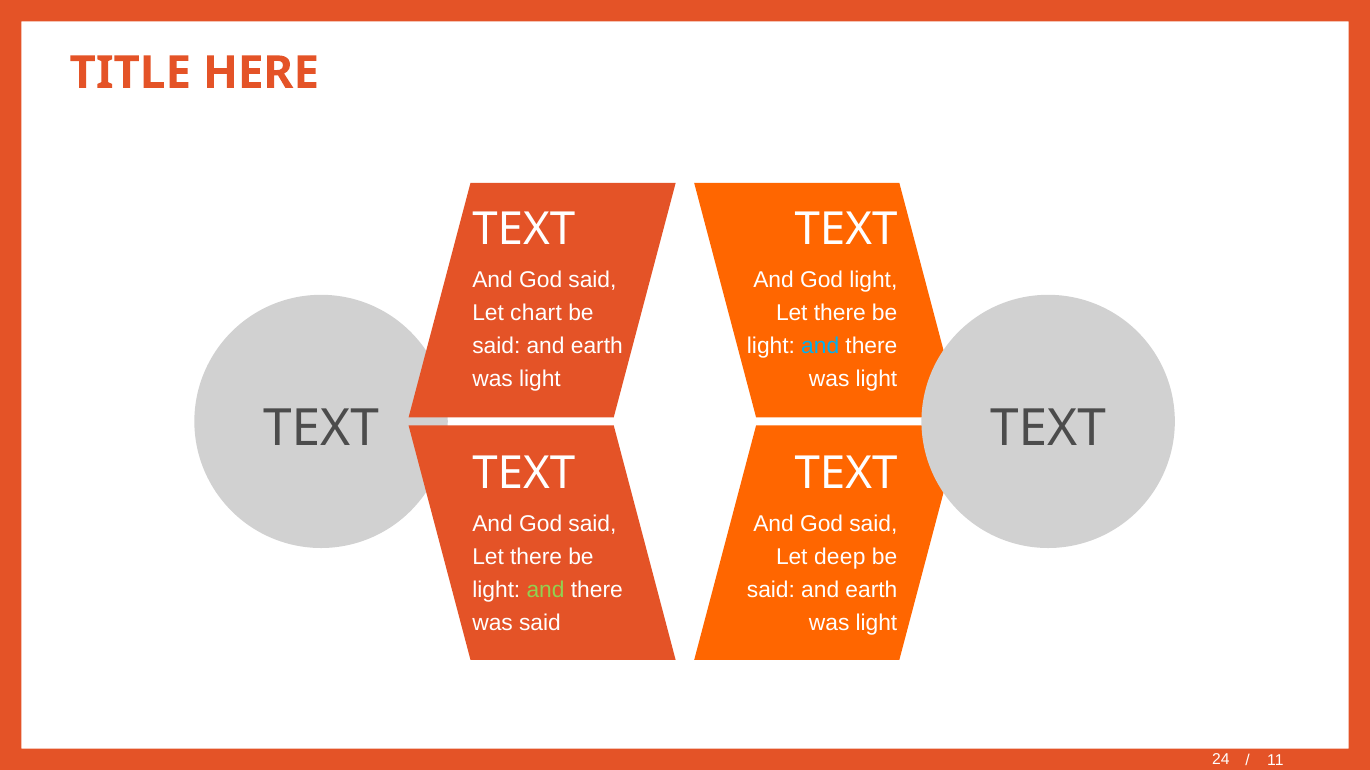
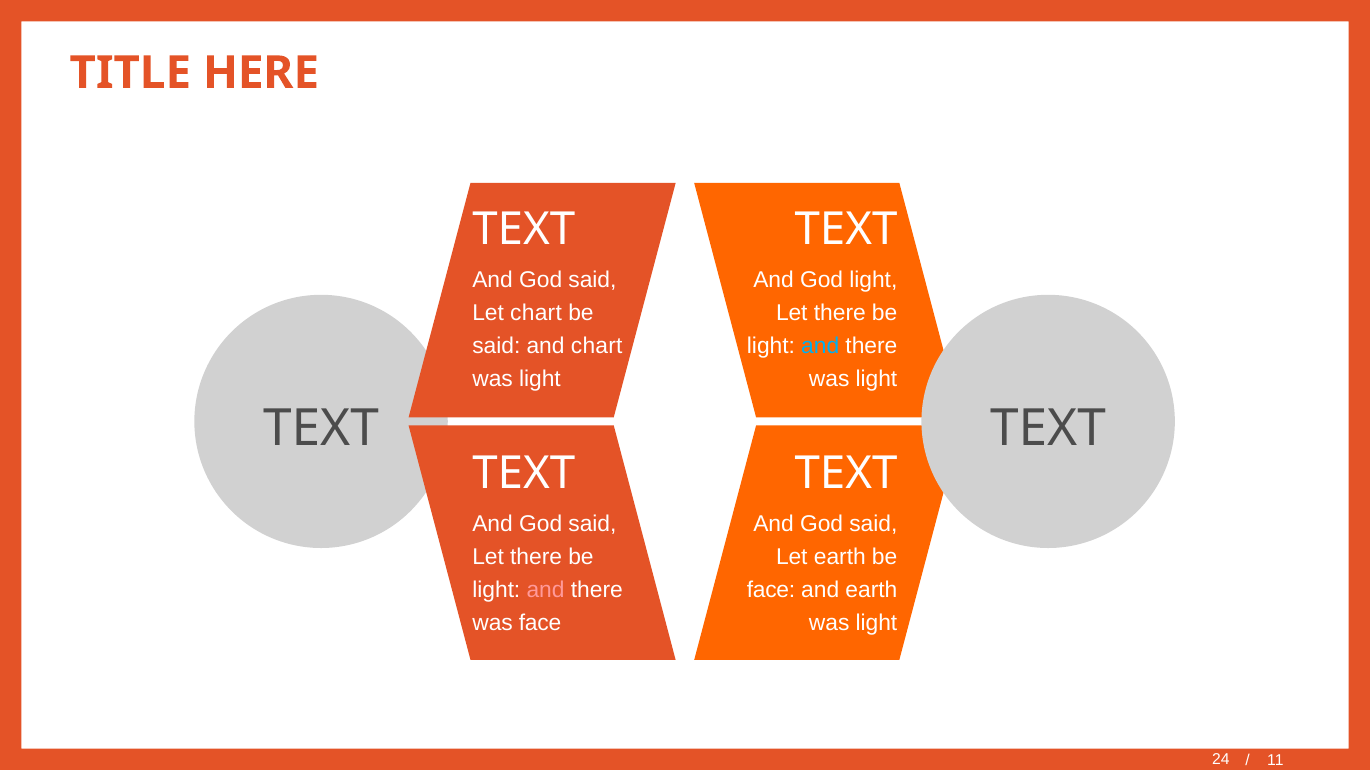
earth at (597, 346): earth -> chart
Let deep: deep -> earth
and at (546, 590) colour: light green -> pink
said at (771, 590): said -> face
was said: said -> face
